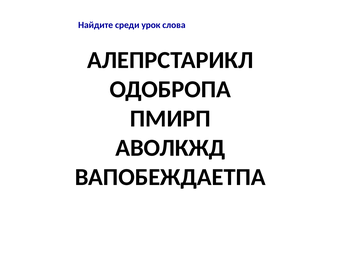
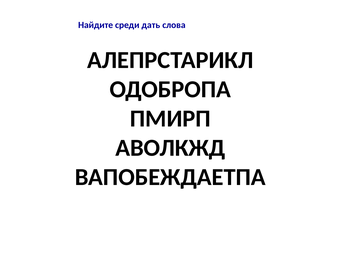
урок: урок -> дать
